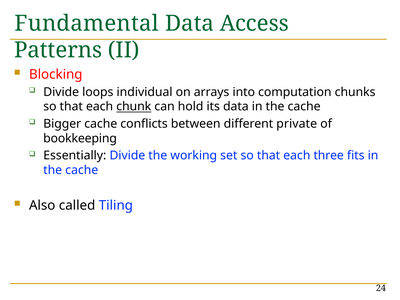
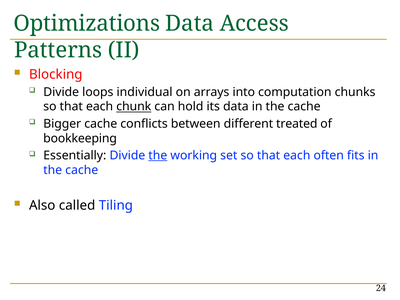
Fundamental: Fundamental -> Optimizations
private: private -> treated
the at (158, 155) underline: none -> present
three: three -> often
